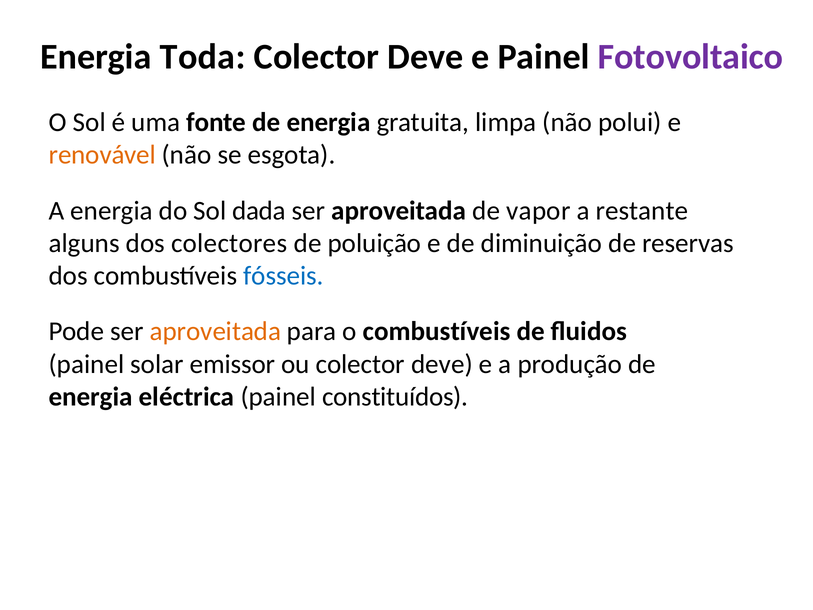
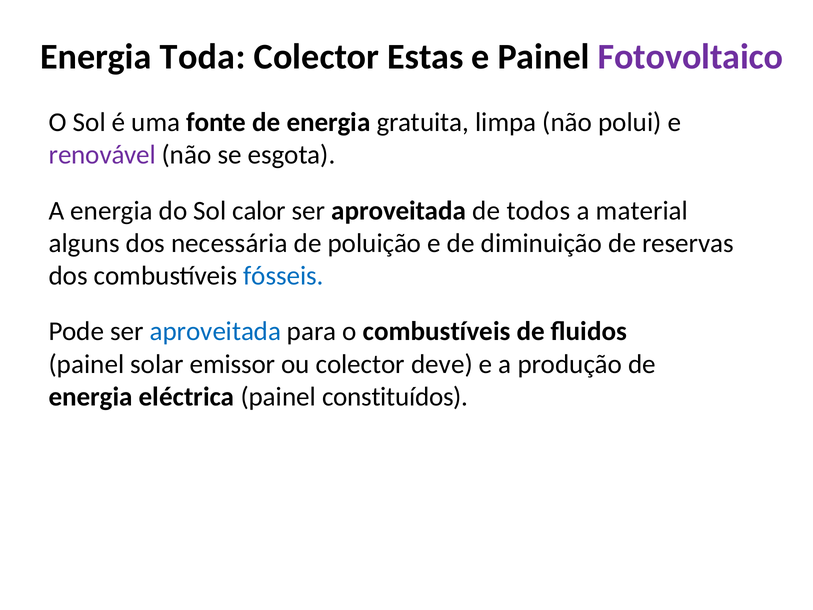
Deve at (425, 57): Deve -> Estas
renovável colour: orange -> purple
dada: dada -> calor
vapor: vapor -> todos
restante: restante -> material
colectores: colectores -> necessária
aproveitada at (215, 331) colour: orange -> blue
